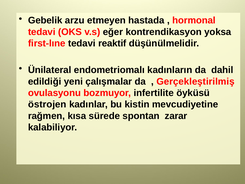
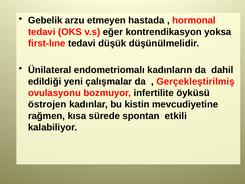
reaktif: reaktif -> düşük
zarar: zarar -> etkili
